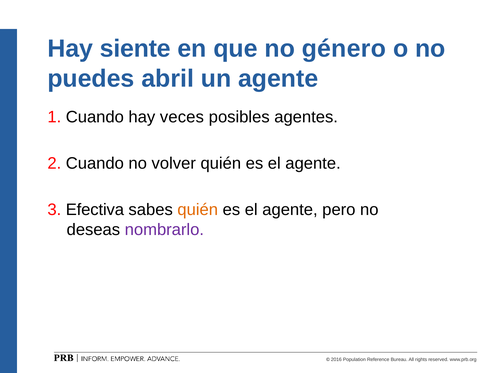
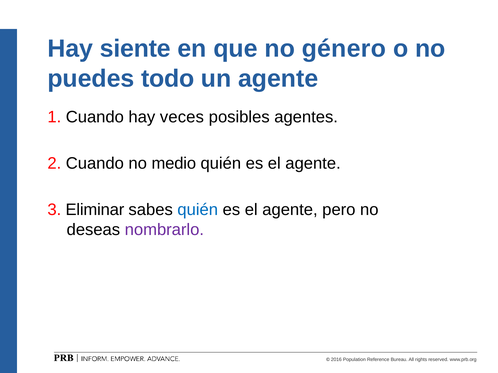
abril: abril -> todo
volver: volver -> medio
Efectiva: Efectiva -> Eliminar
quién at (198, 210) colour: orange -> blue
